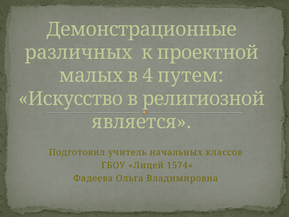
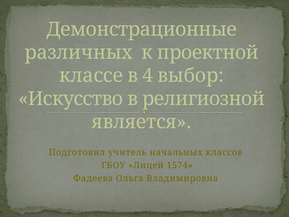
малых: малых -> классе
путем: путем -> выбор
